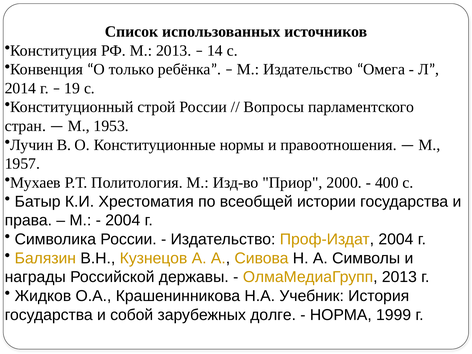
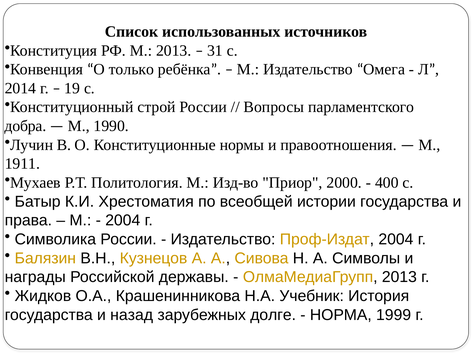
14: 14 -> 31
стран: стран -> добра
1953: 1953 -> 1990
1957: 1957 -> 1911
собой: собой -> назад
